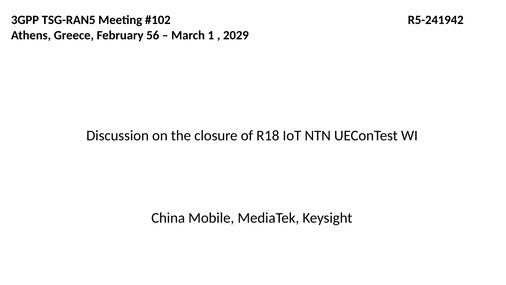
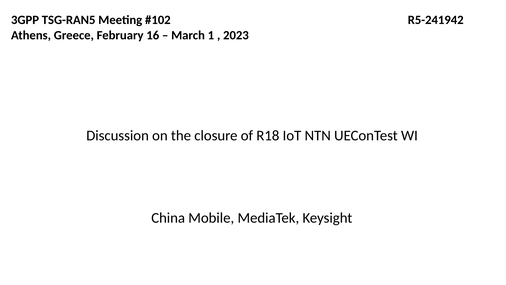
56: 56 -> 16
2029: 2029 -> 2023
